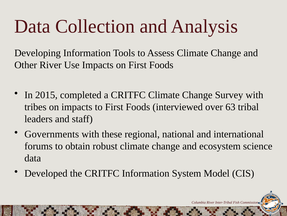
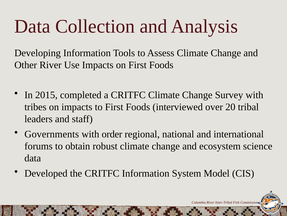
63: 63 -> 20
these: these -> order
